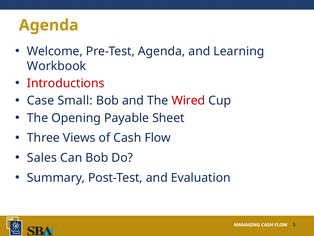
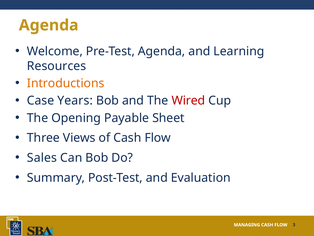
Workbook: Workbook -> Resources
Introductions colour: red -> orange
Small: Small -> Years
